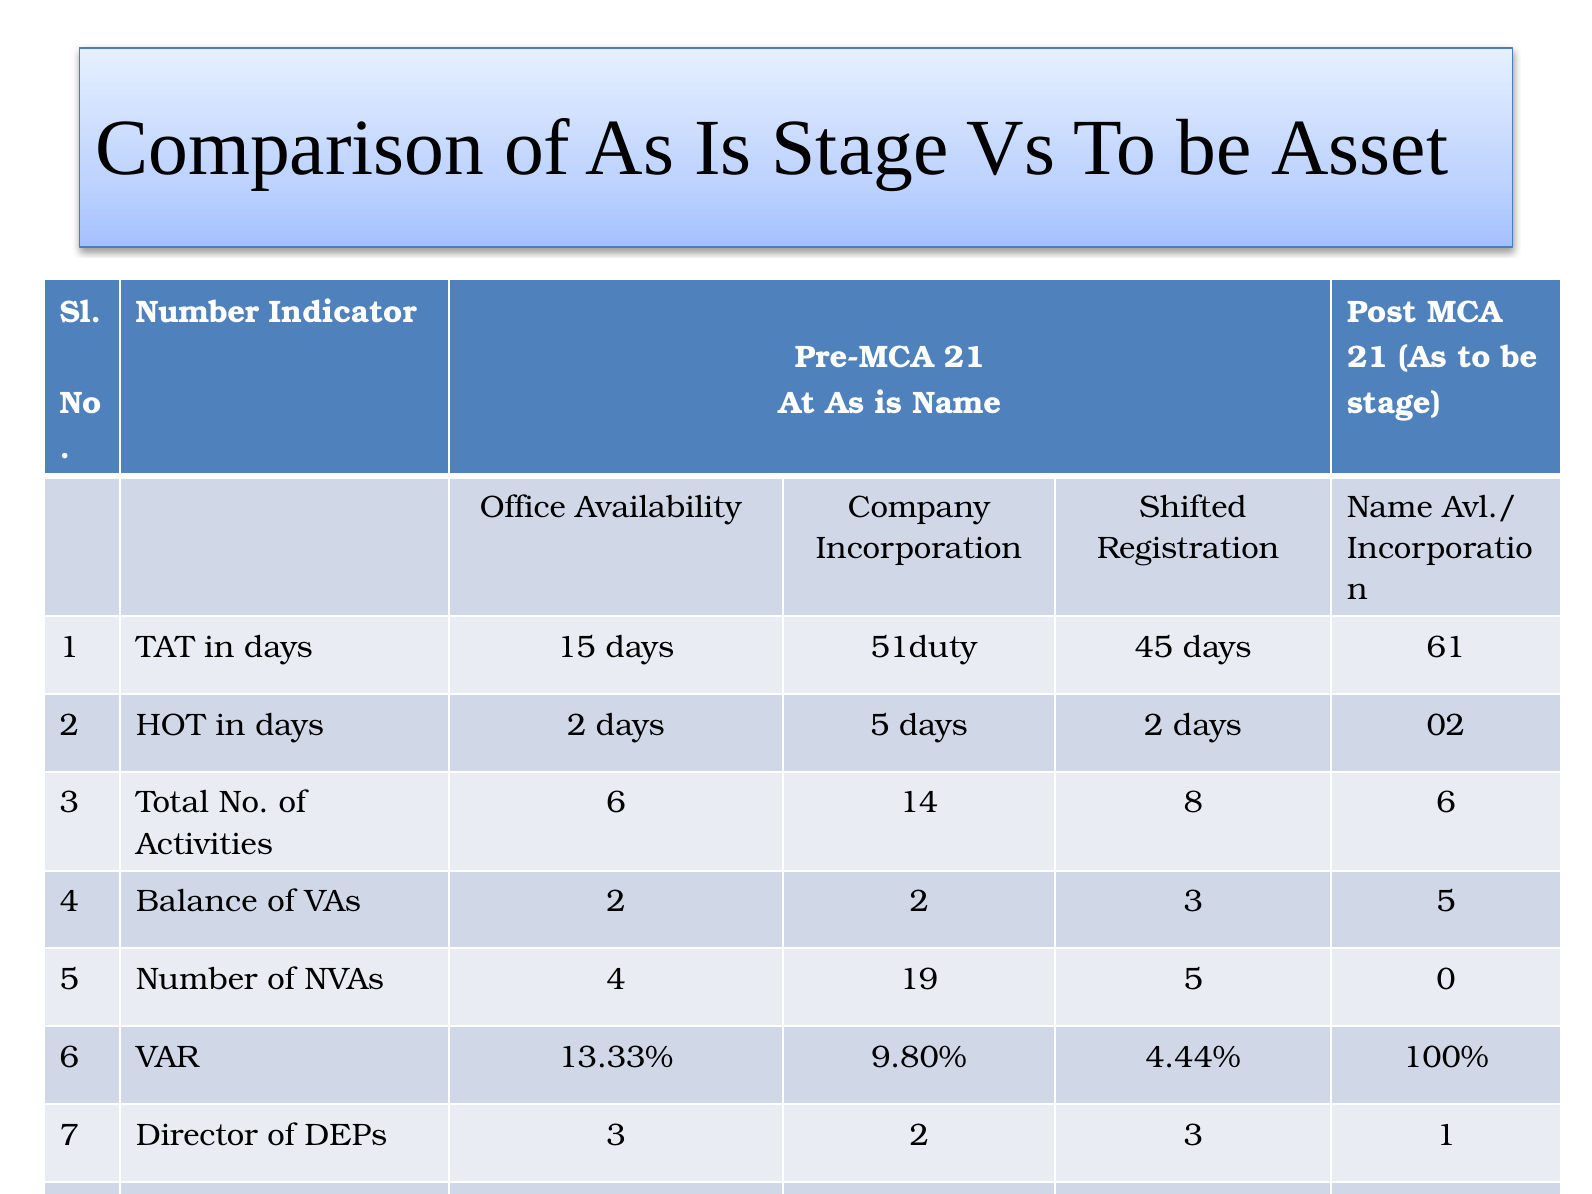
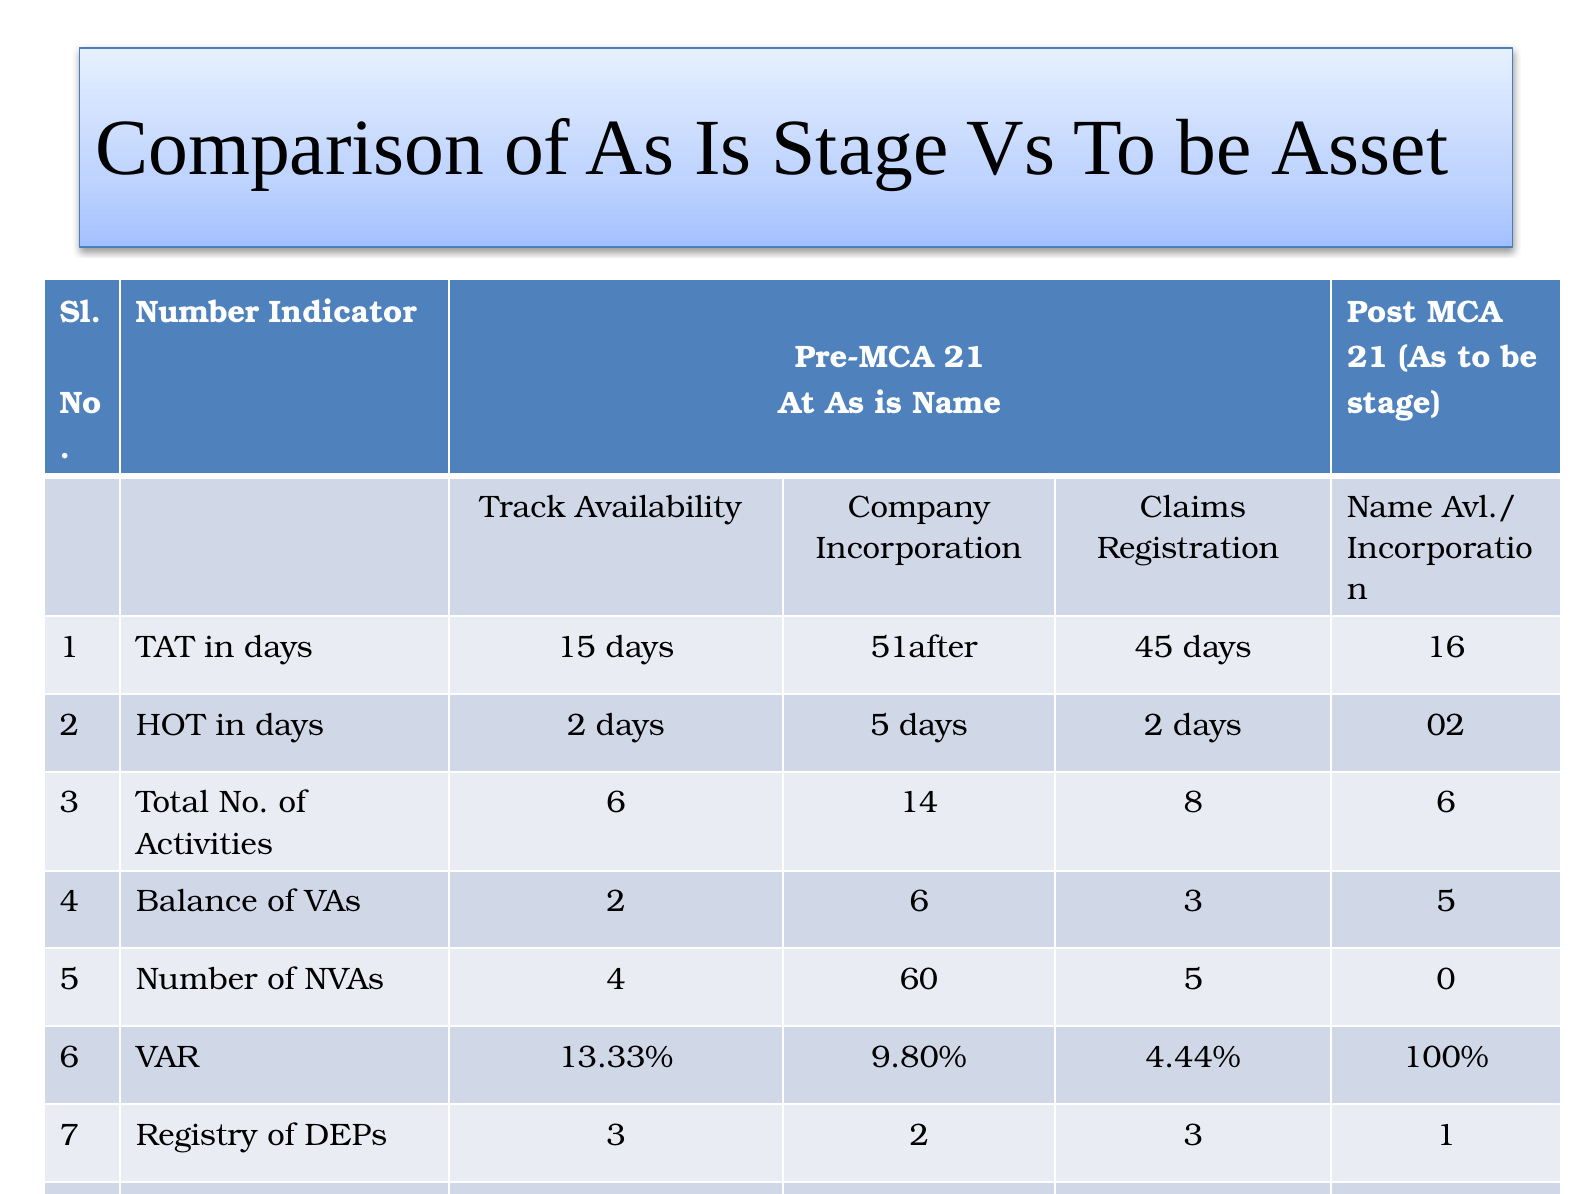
Office: Office -> Track
Shifted: Shifted -> Claims
51duty: 51duty -> 51after
61: 61 -> 16
2 2: 2 -> 6
19: 19 -> 60
Director: Director -> Registry
